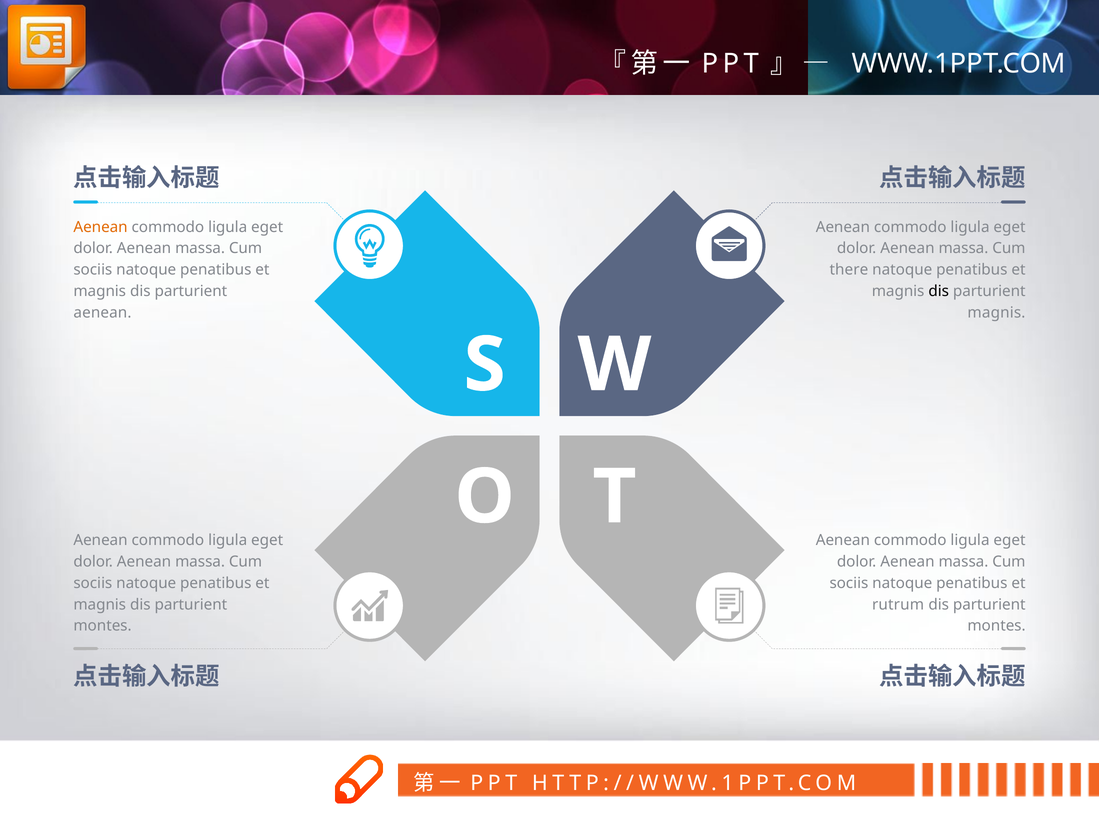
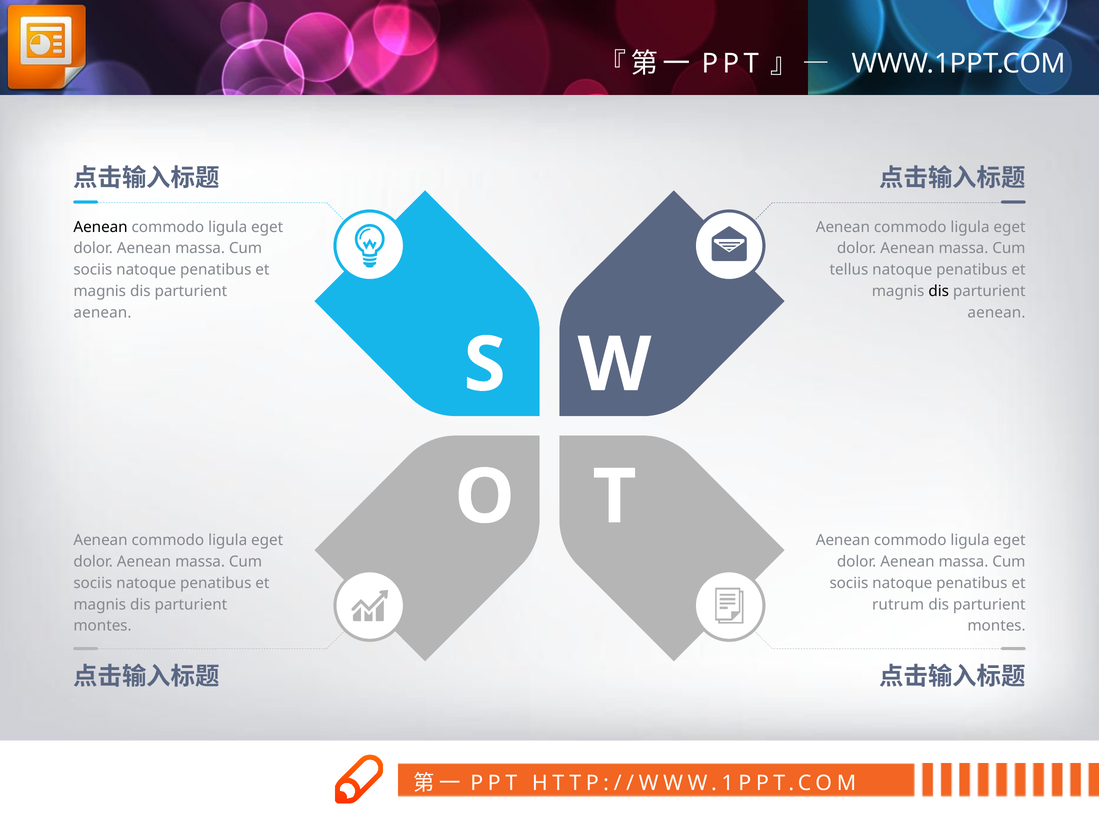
Aenean at (101, 227) colour: orange -> black
there: there -> tellus
magnis at (996, 312): magnis -> aenean
